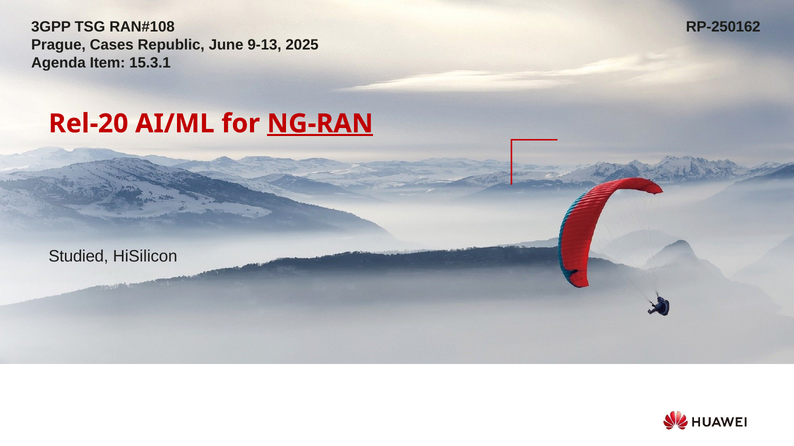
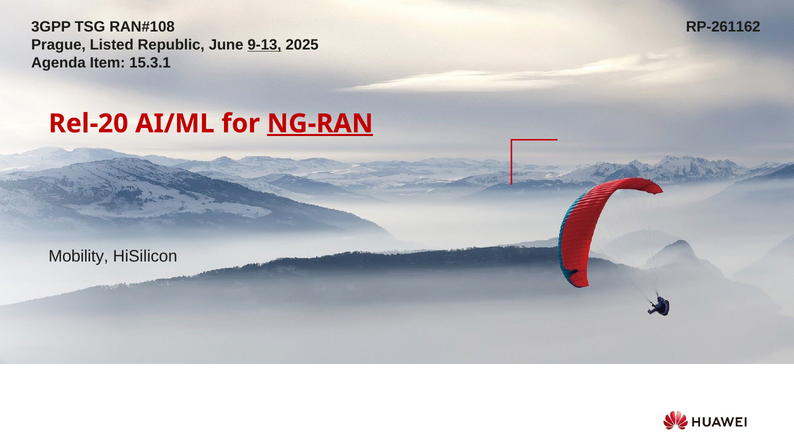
RP-250162: RP-250162 -> RP-261162
Cases: Cases -> Listed
9-13 underline: none -> present
Studied: Studied -> Mobility
